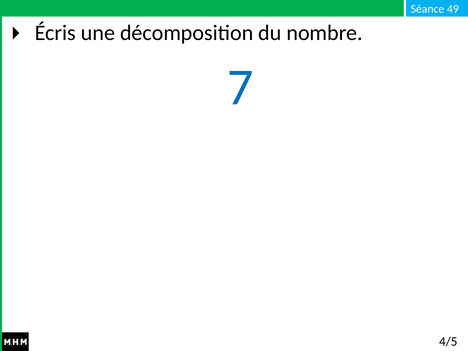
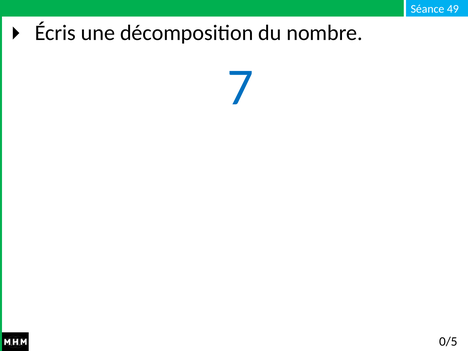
4/5: 4/5 -> 0/5
